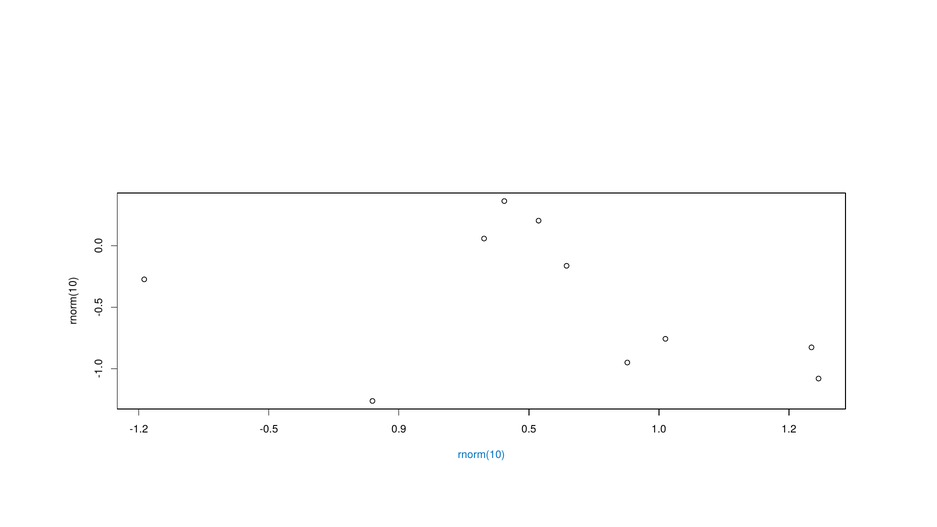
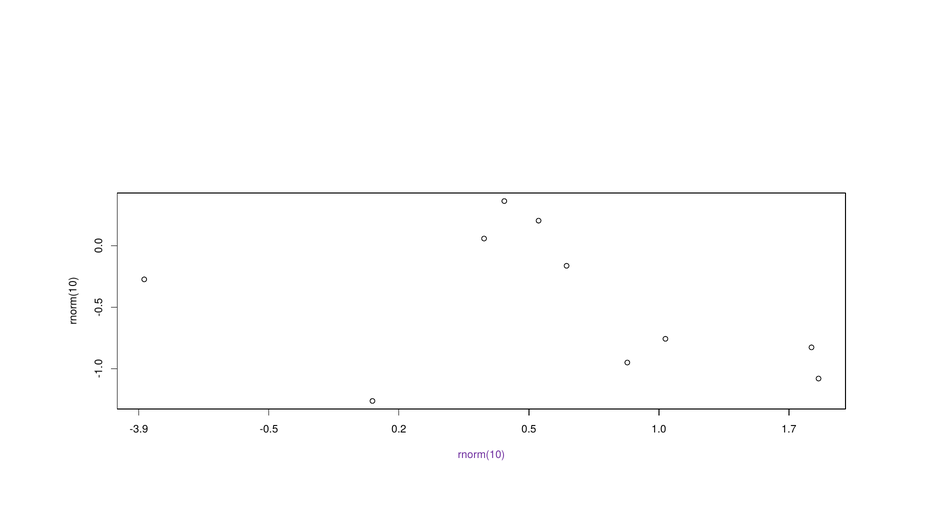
-1.2: -1.2 -> -3.9
0.9: 0.9 -> 0.2
1.2: 1.2 -> 1.7
rnorm(10 colour: blue -> purple
